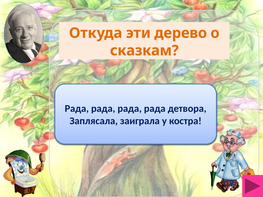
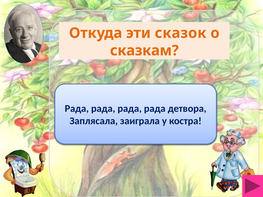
дерево: дерево -> сказок
